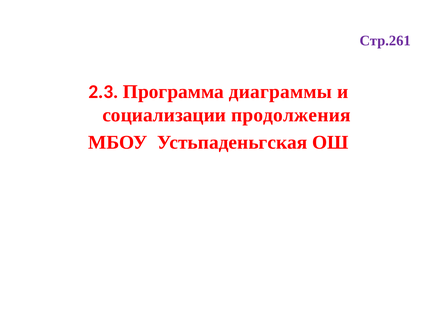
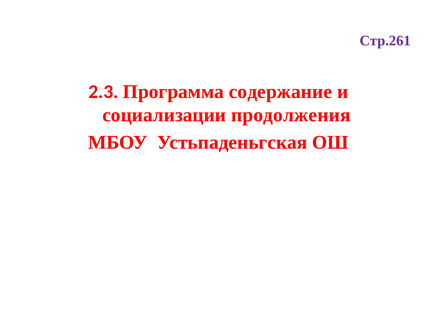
диаграммы: диаграммы -> содержание
